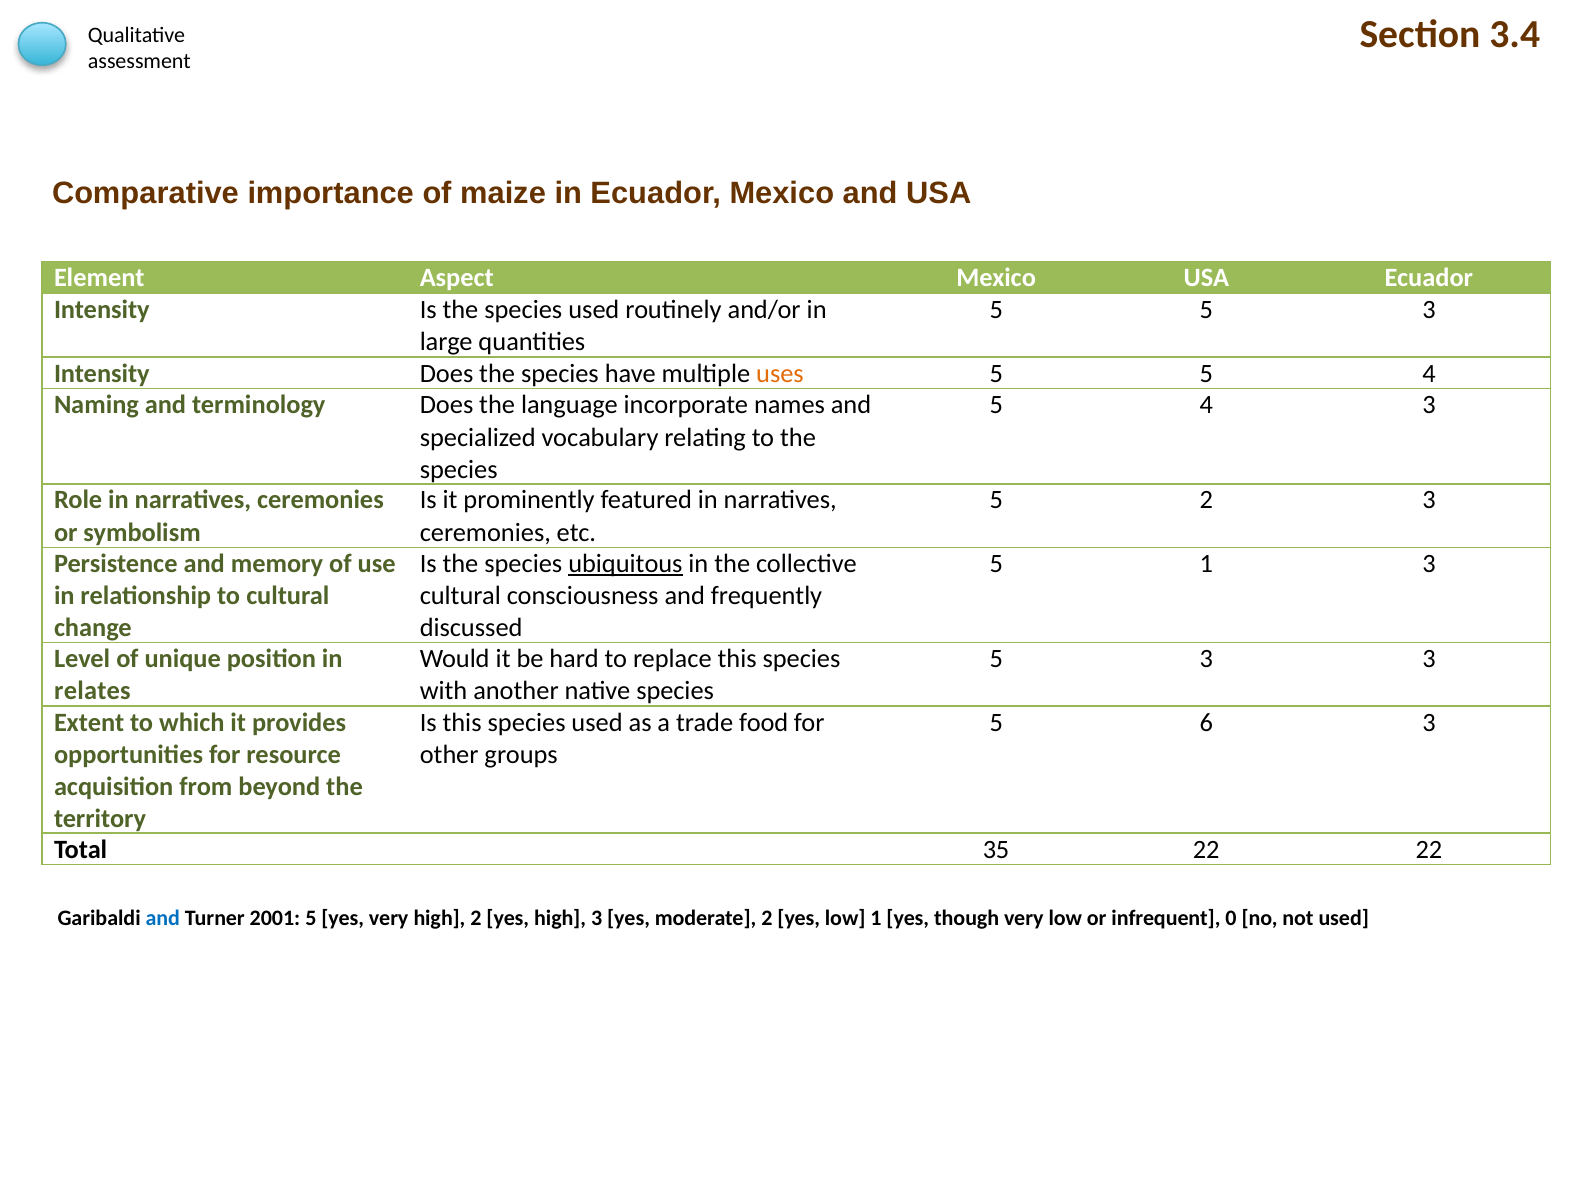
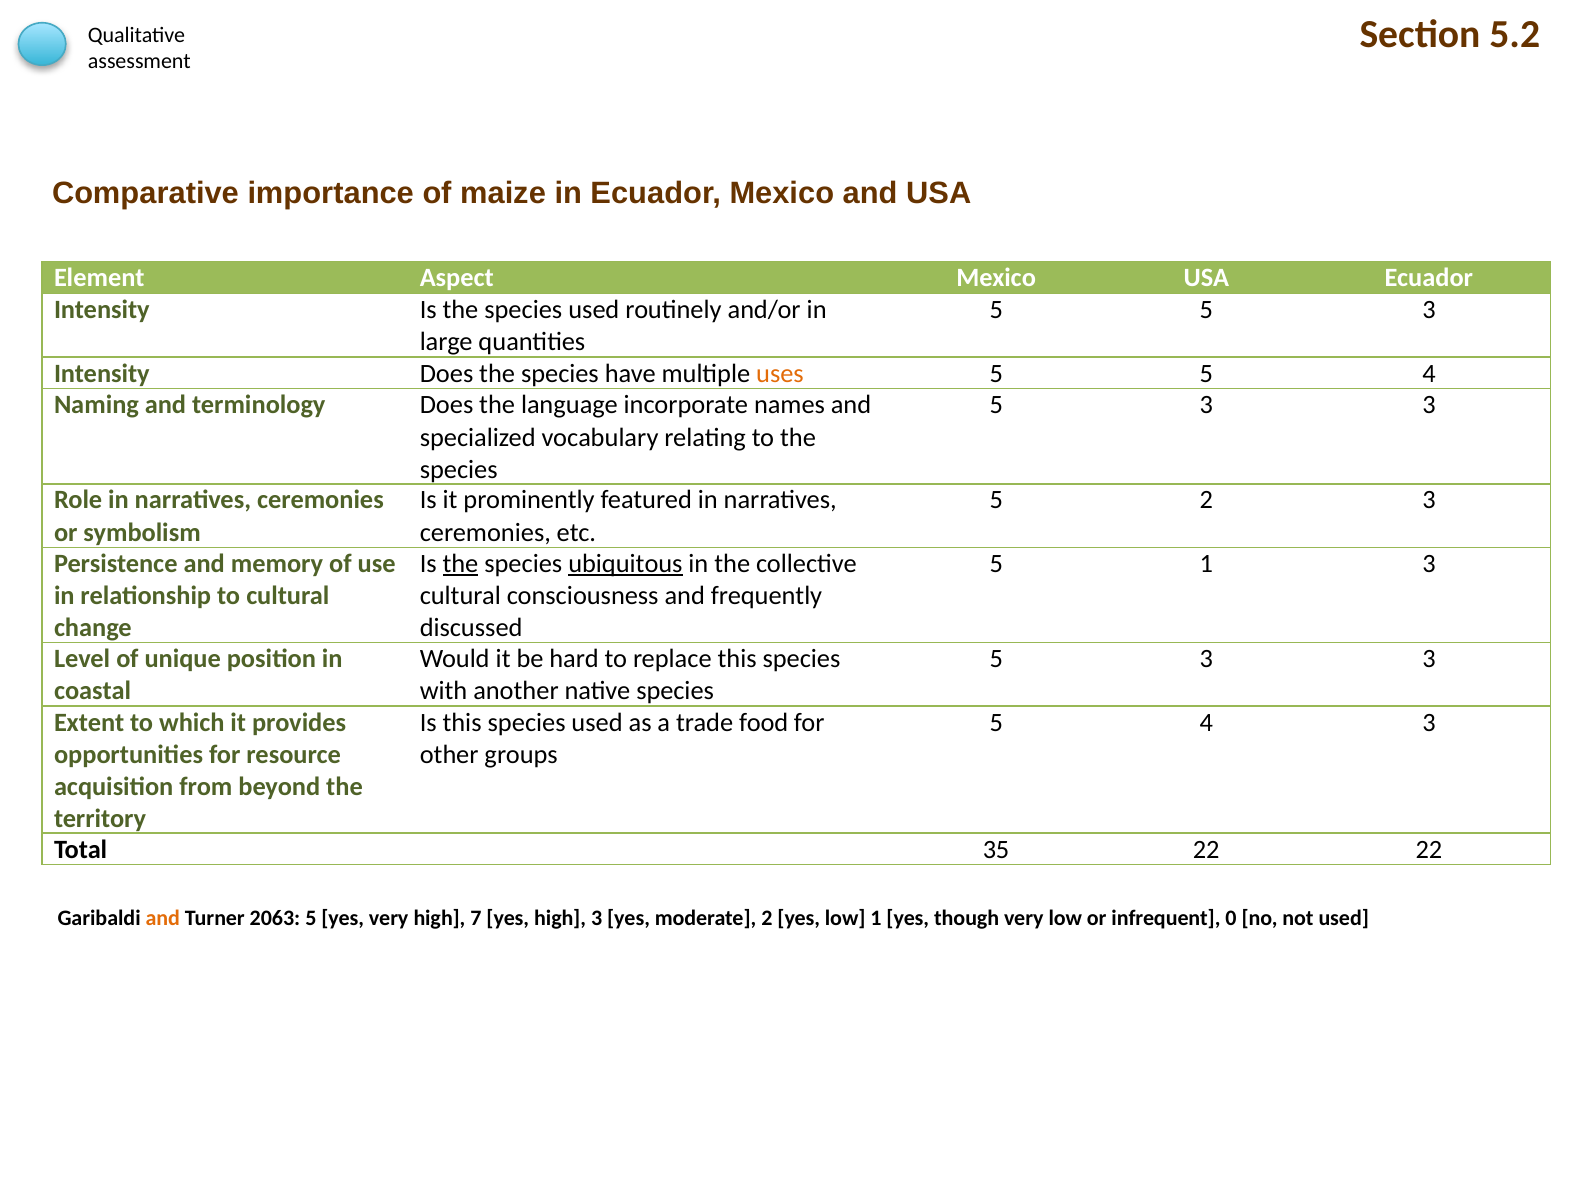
3.4: 3.4 -> 5.2
4 at (1206, 405): 4 -> 3
the at (460, 564) underline: none -> present
relates: relates -> coastal
6 at (1206, 722): 6 -> 4
and at (163, 918) colour: blue -> orange
2001: 2001 -> 2063
high 2: 2 -> 7
